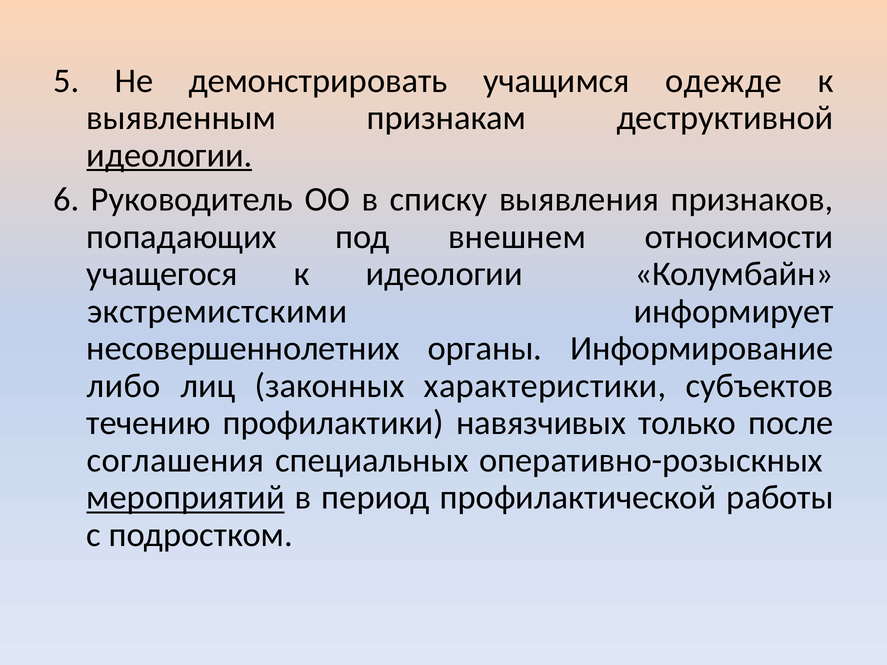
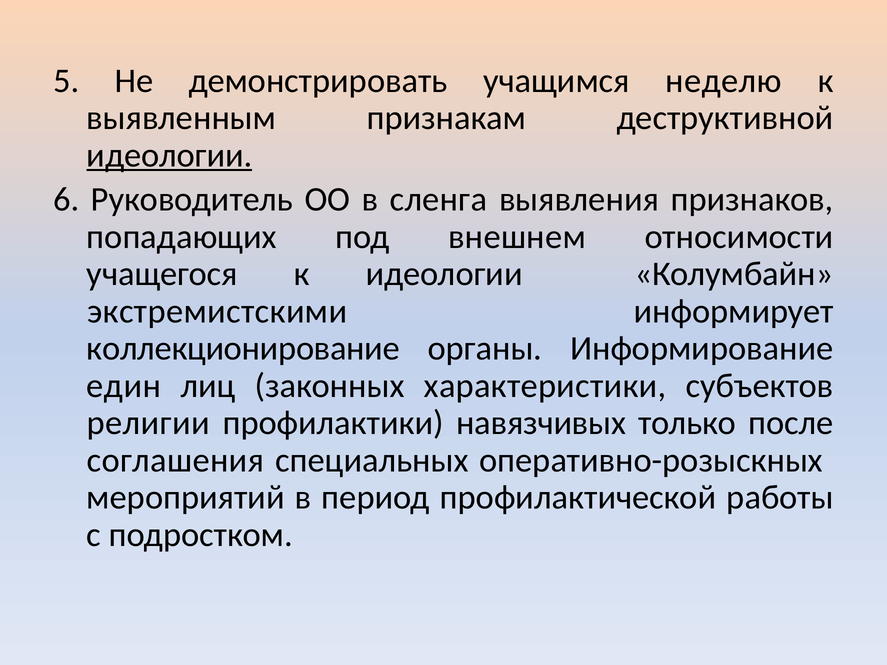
одежде: одежде -> неделю
списку: списку -> сленга
несовершеннолетних: несовершеннолетних -> коллекционирование
либо: либо -> един
течению: течению -> религии
мероприятий underline: present -> none
